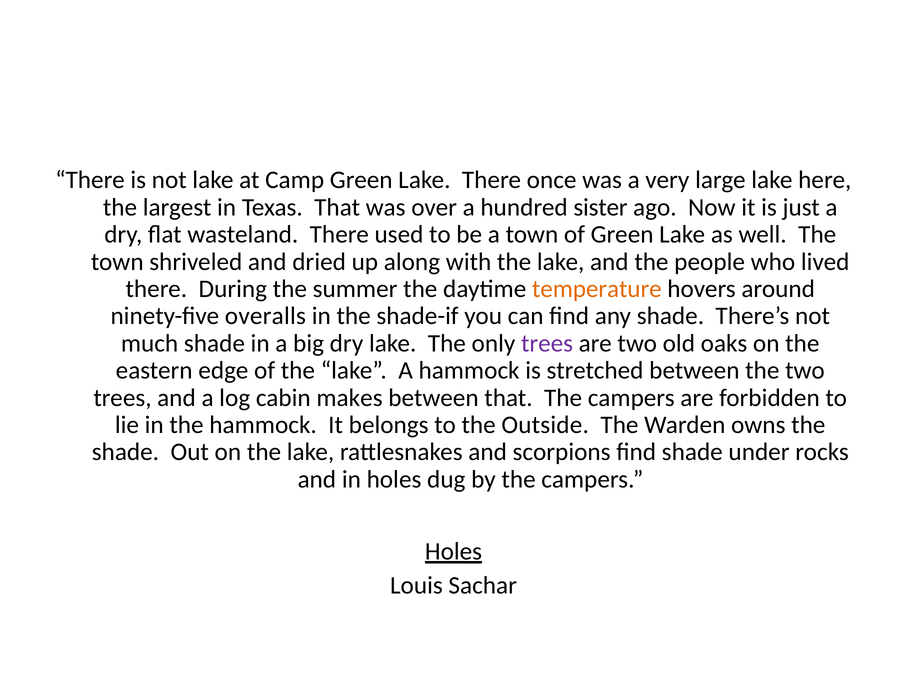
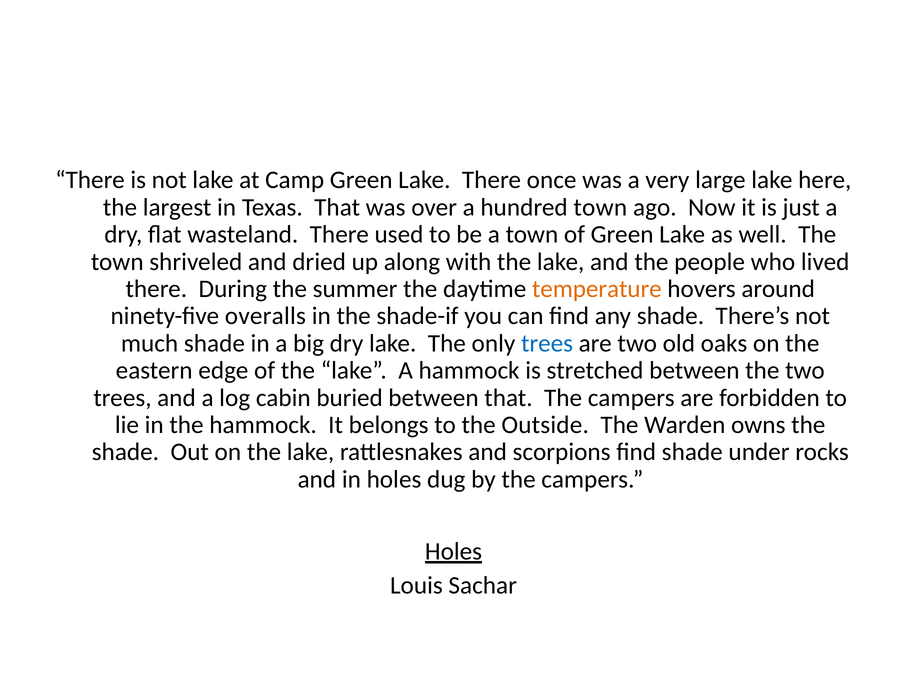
hundred sister: sister -> town
trees at (547, 343) colour: purple -> blue
makes: makes -> buried
